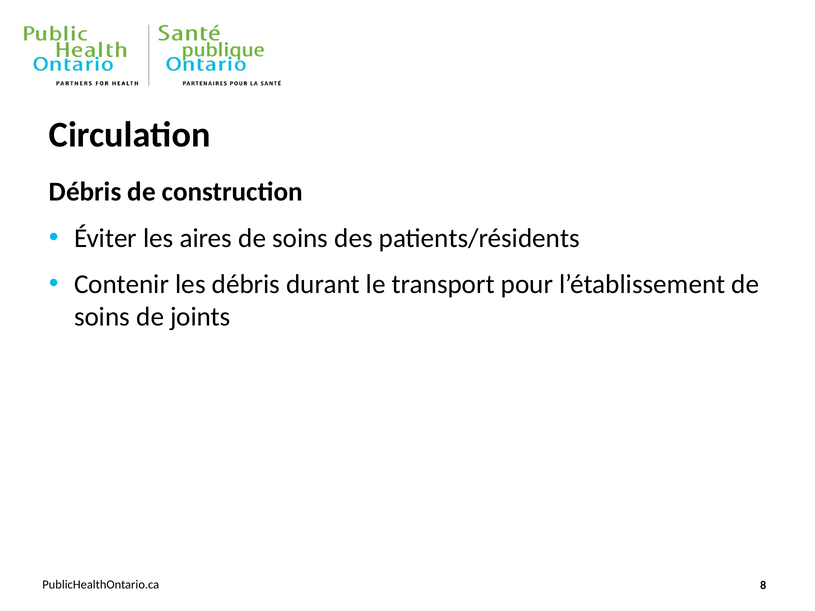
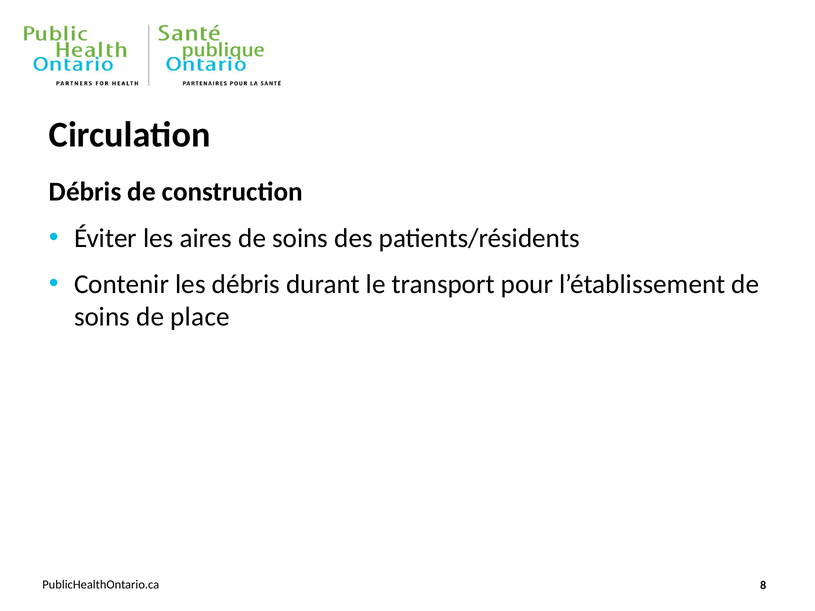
joints: joints -> place
